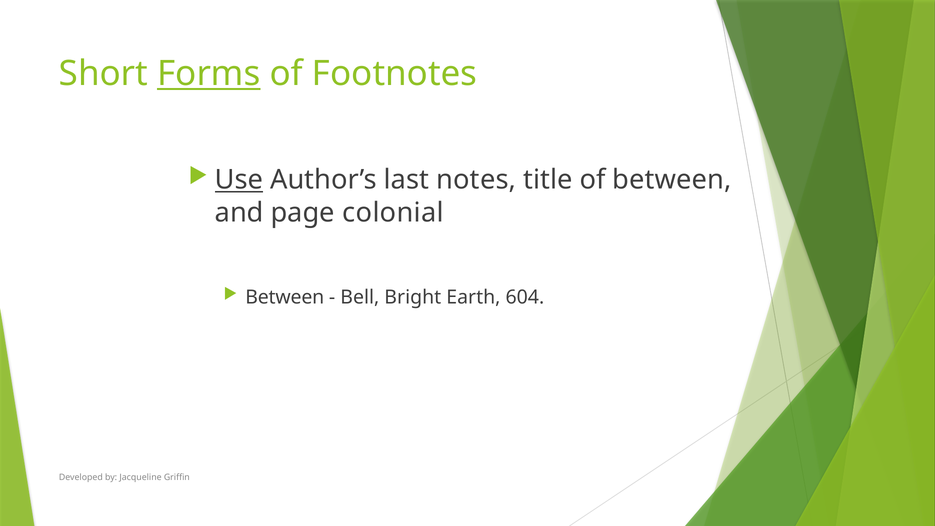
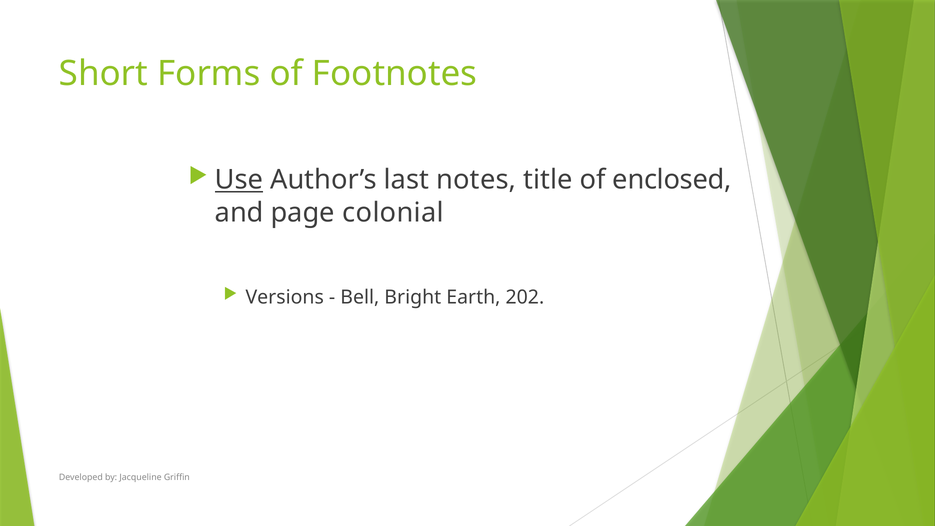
Forms underline: present -> none
of between: between -> enclosed
Between at (285, 297): Between -> Versions
604: 604 -> 202
